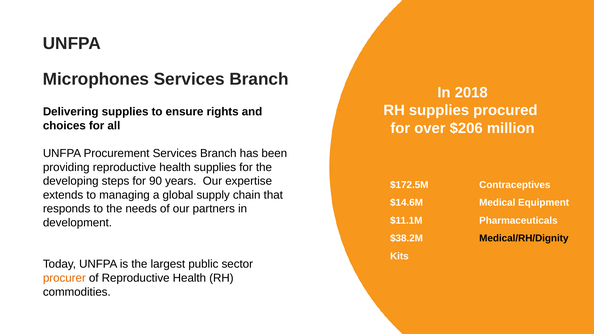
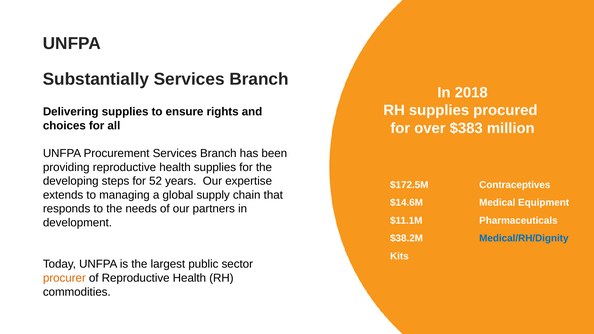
Microphones: Microphones -> Substantially
$206: $206 -> $383
90: 90 -> 52
Medical/RH/Dignity colour: black -> blue
